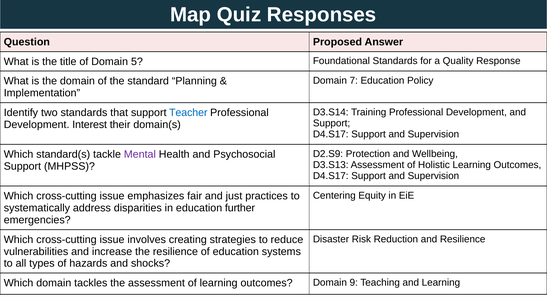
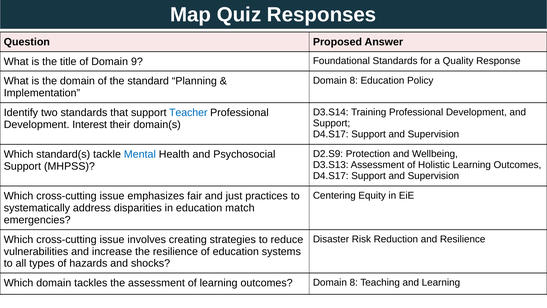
5: 5 -> 9
7 at (354, 81): 7 -> 8
Mental colour: purple -> blue
further: further -> match
outcomes Domain 9: 9 -> 8
